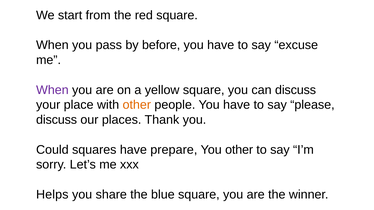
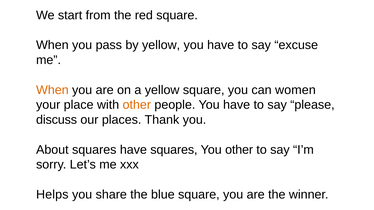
by before: before -> yellow
When at (52, 90) colour: purple -> orange
can discuss: discuss -> women
Could: Could -> About
have prepare: prepare -> squares
